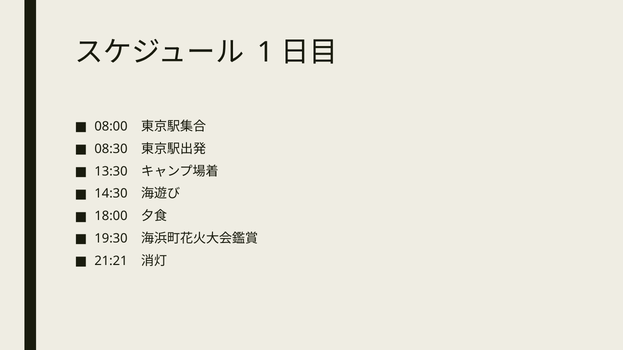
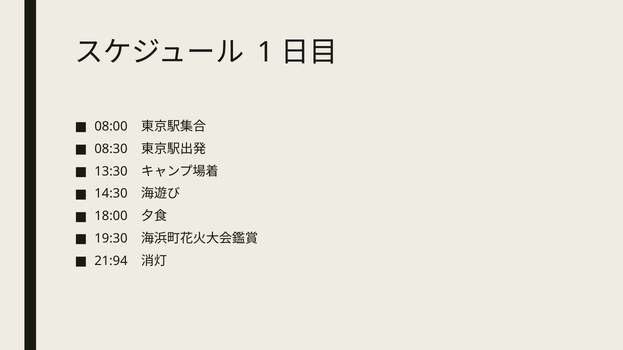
21:21: 21:21 -> 21:94
